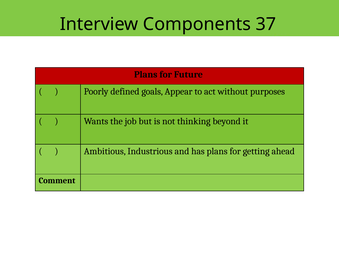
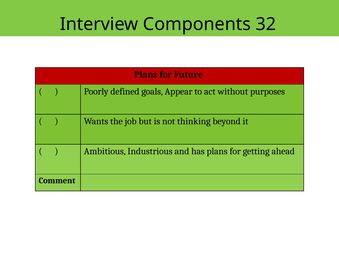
37: 37 -> 32
